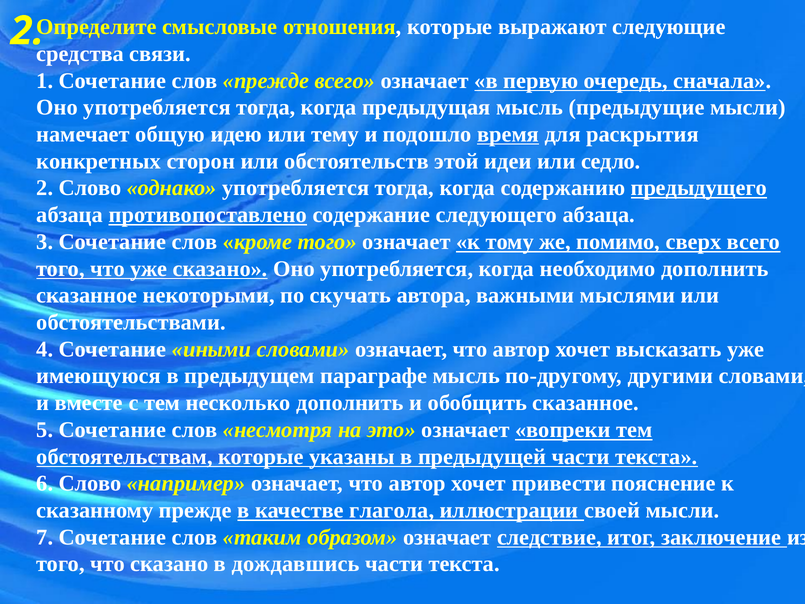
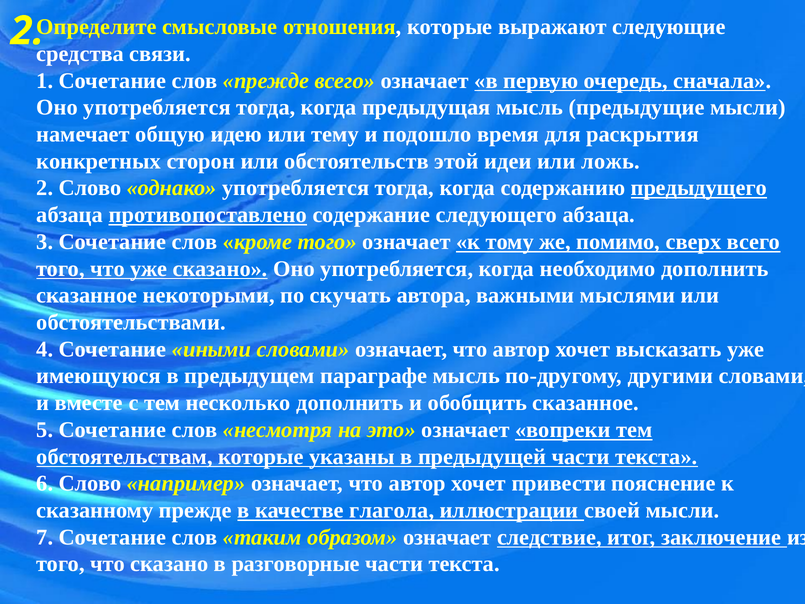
время underline: present -> none
седло: седло -> ложь
дождавшись: дождавшись -> разговорные
